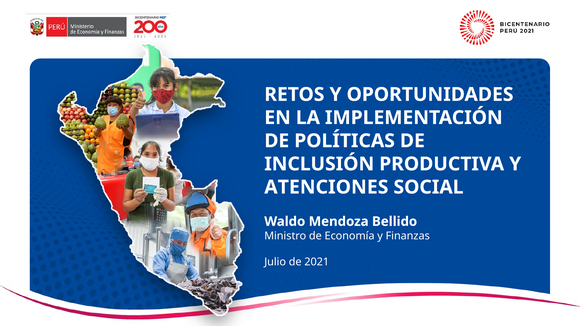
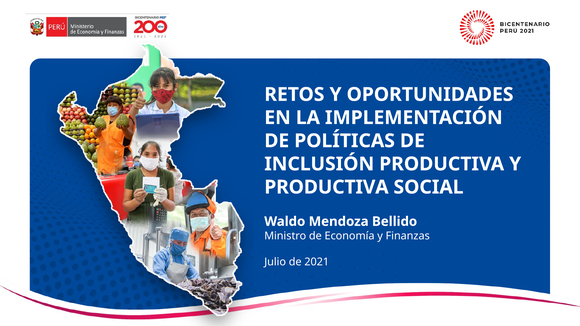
ATENCIONES at (326, 187): ATENCIONES -> PRODUCTIVA
